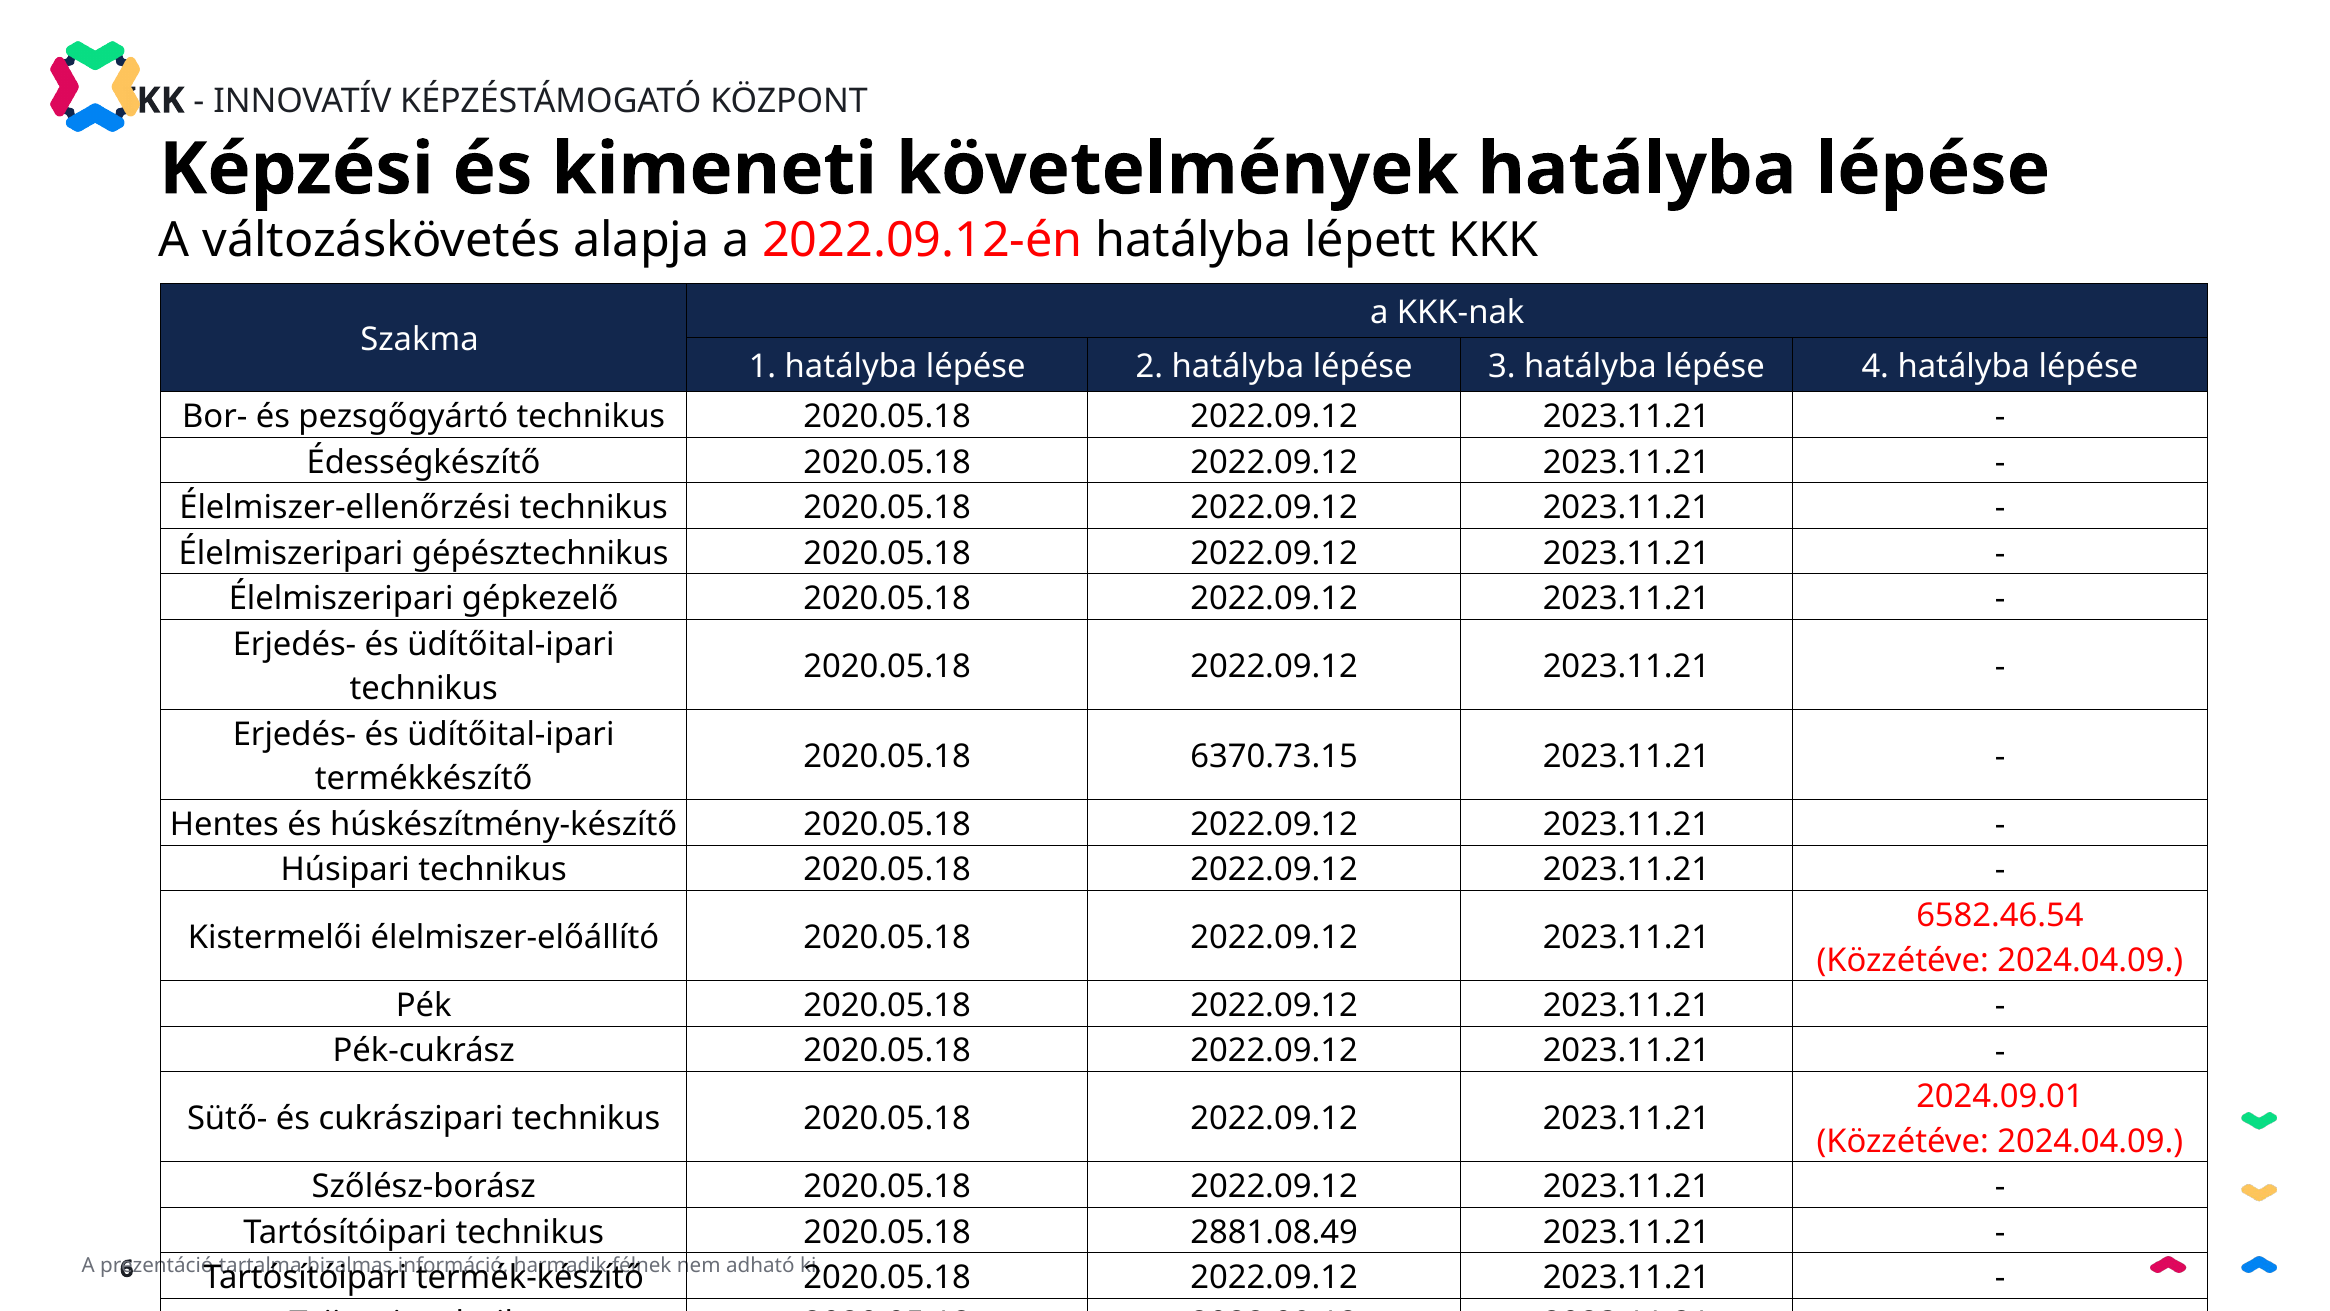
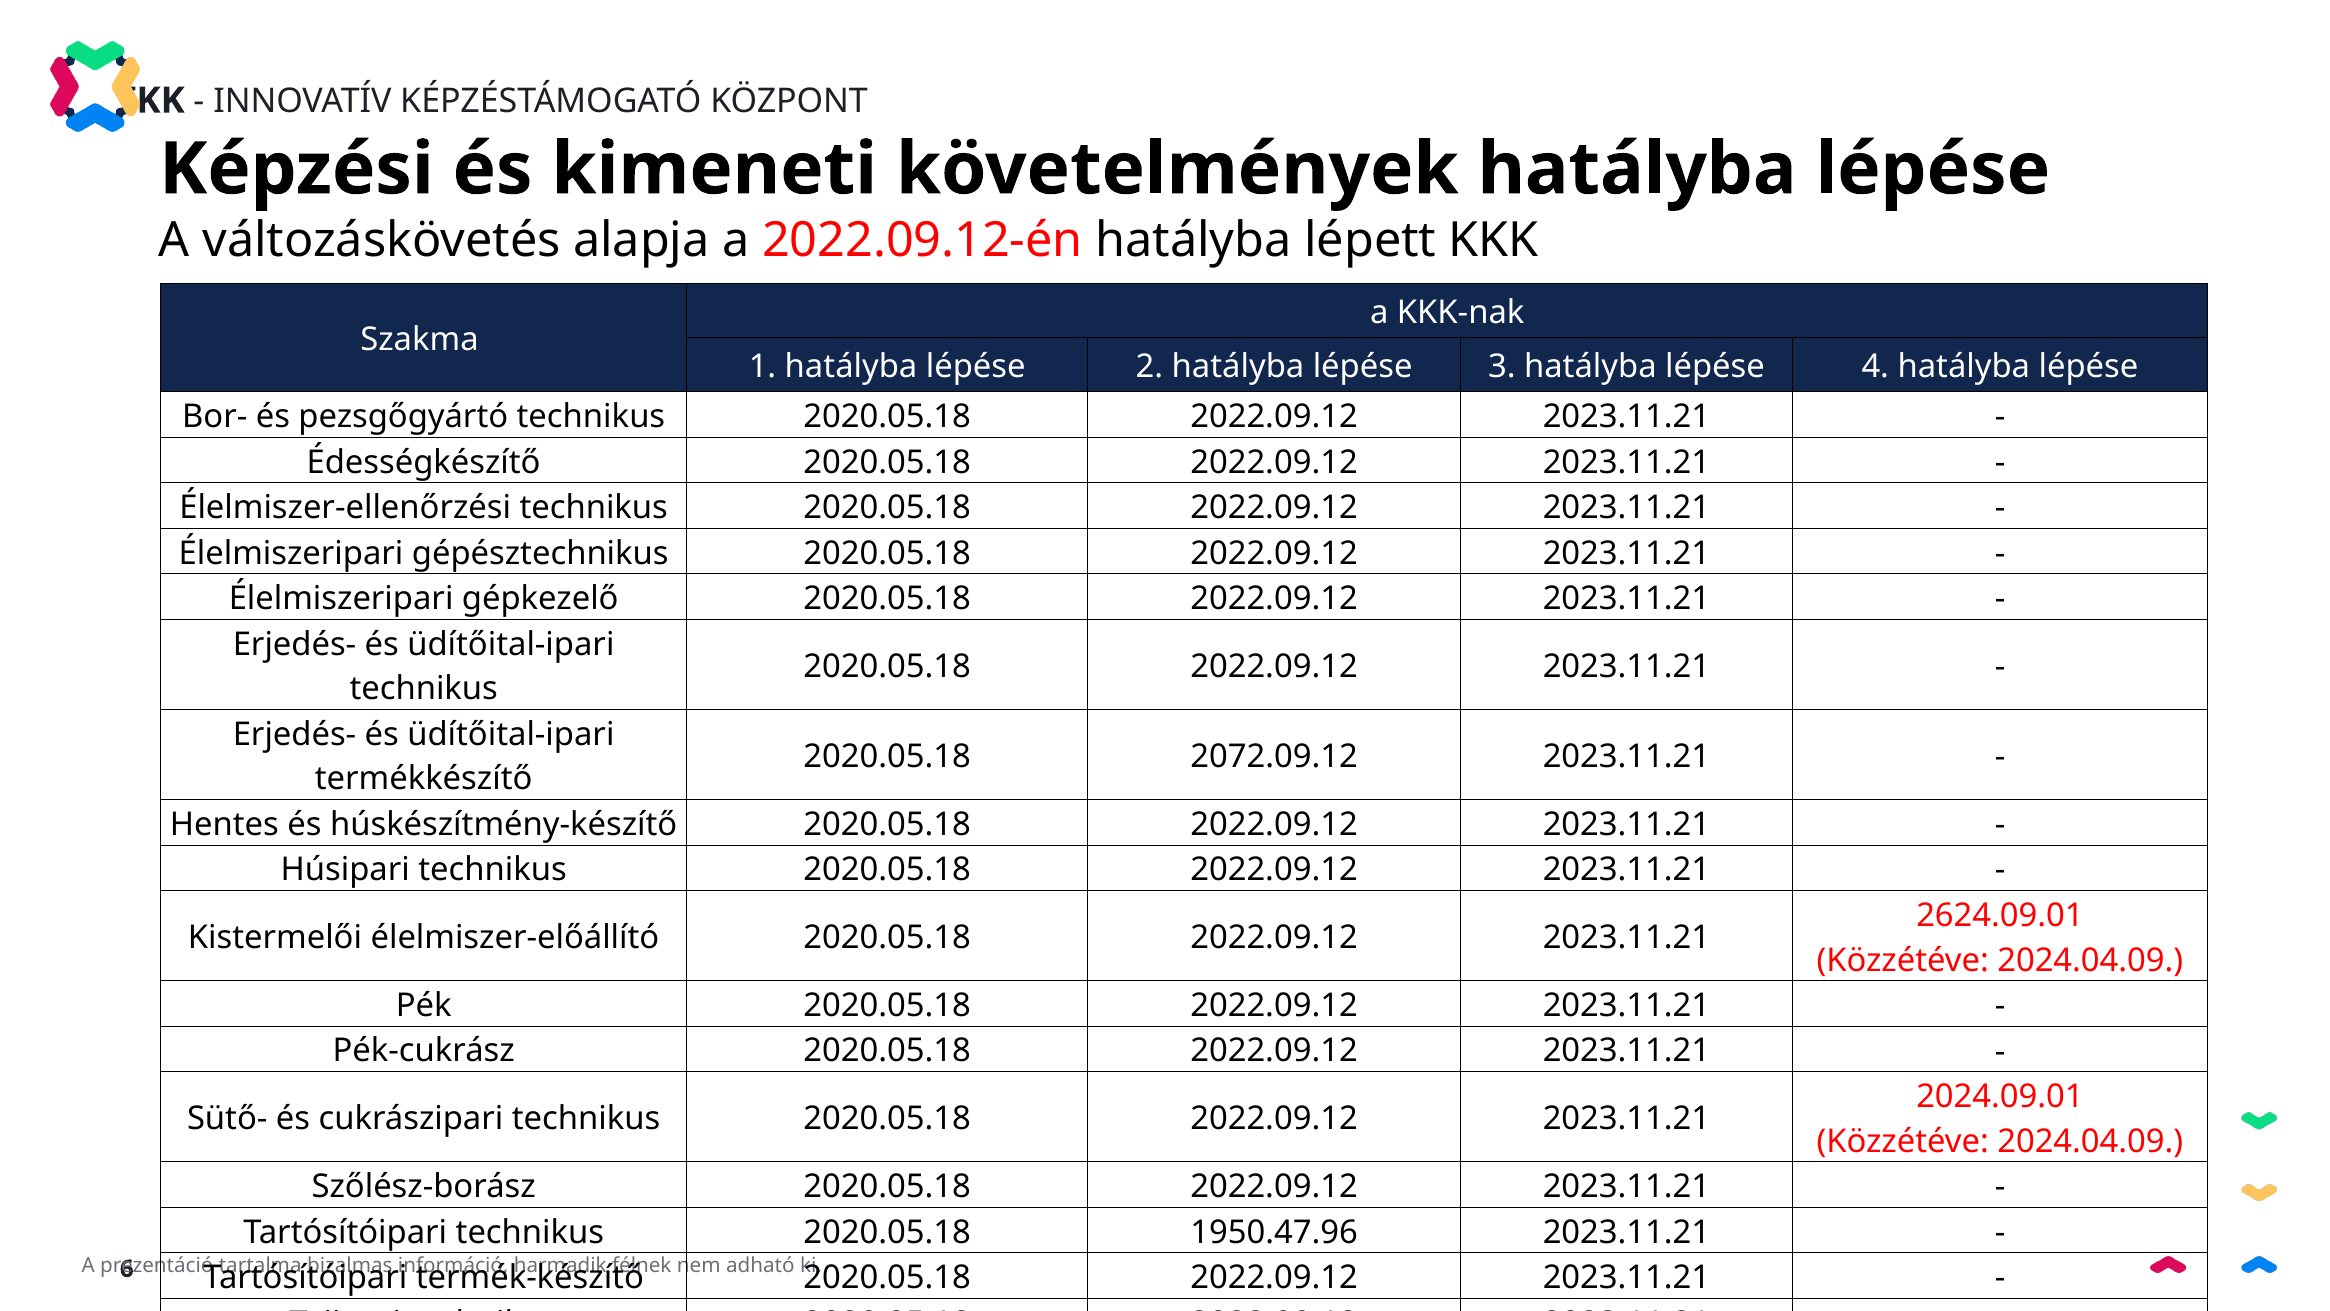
6370.73.15: 6370.73.15 -> 2072.09.12
6582.46.54: 6582.46.54 -> 2624.09.01
2881.08.49: 2881.08.49 -> 1950.47.96
